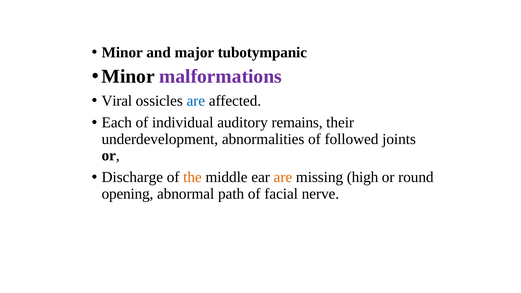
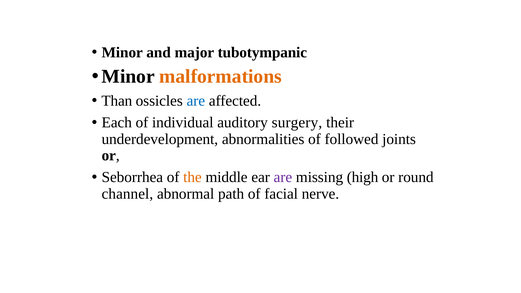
malformations colour: purple -> orange
Viral: Viral -> Than
remains: remains -> surgery
Discharge: Discharge -> Seborrhea
are at (283, 177) colour: orange -> purple
opening: opening -> channel
